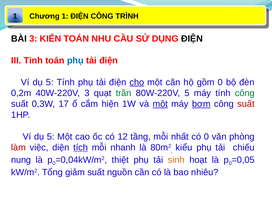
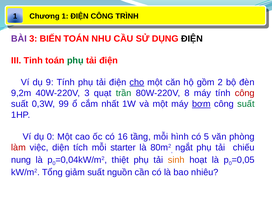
BÀI colour: black -> purple
KIẾN: KIẾN -> BIẾN
phụ at (75, 60) colour: blue -> green
5 at (50, 82): 5 -> 9
gồm 0: 0 -> 2
0,2m: 0,2m -> 9,2m
80W-220V 5: 5 -> 8
công at (245, 93) colour: green -> red
17: 17 -> 99
hiện: hiện -> nhất
một at (160, 104) underline: present -> none
suất at (246, 104) colour: red -> green
5 at (51, 137): 5 -> 0
12: 12 -> 16
nhất: nhất -> hình
có 0: 0 -> 5
tích underline: present -> none
nhanh: nhanh -> starter
kiểu: kiểu -> ngắt
